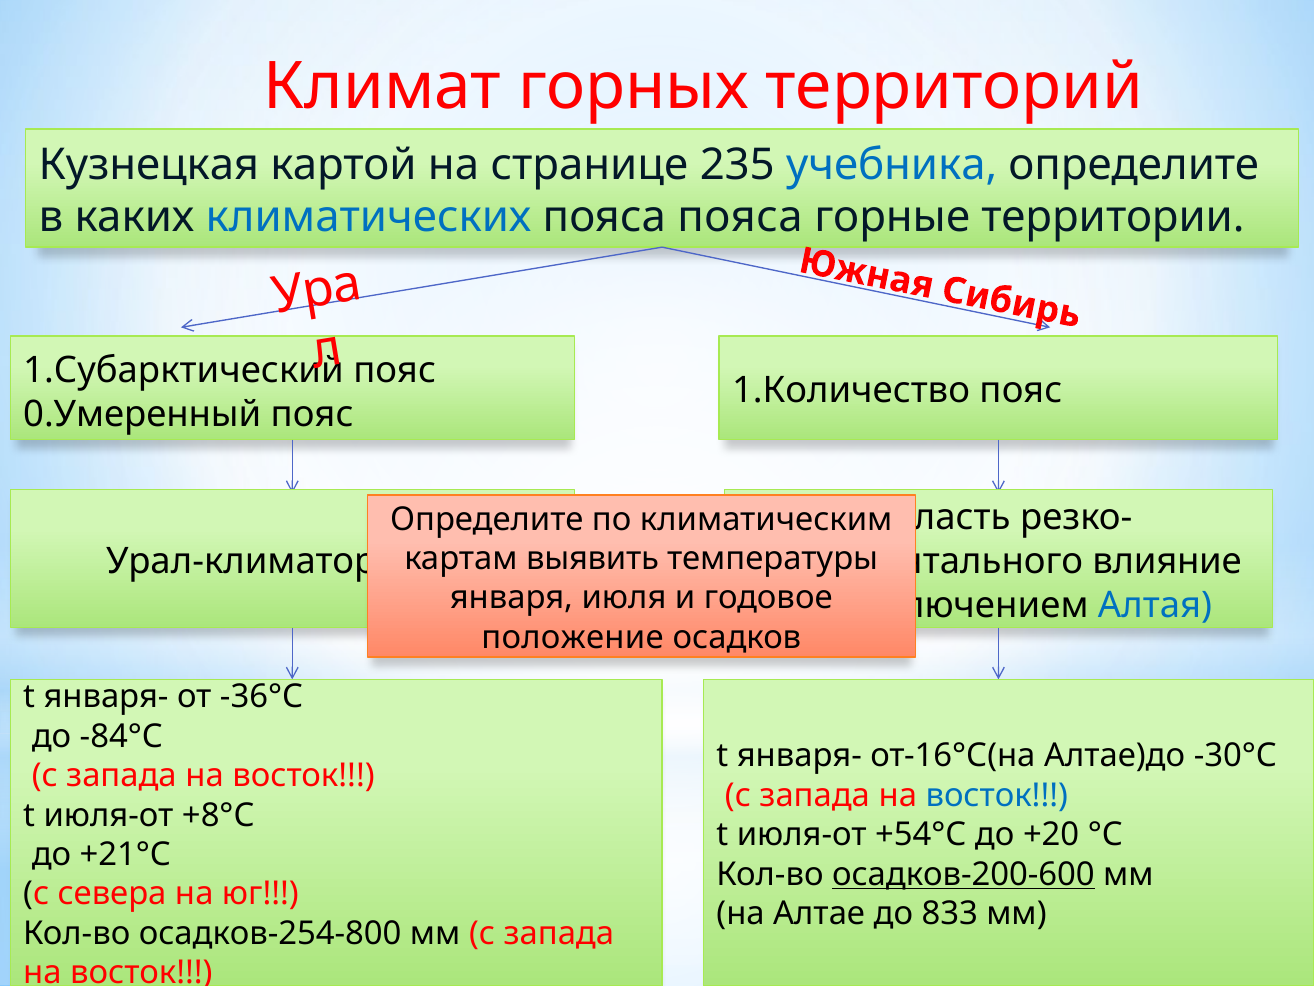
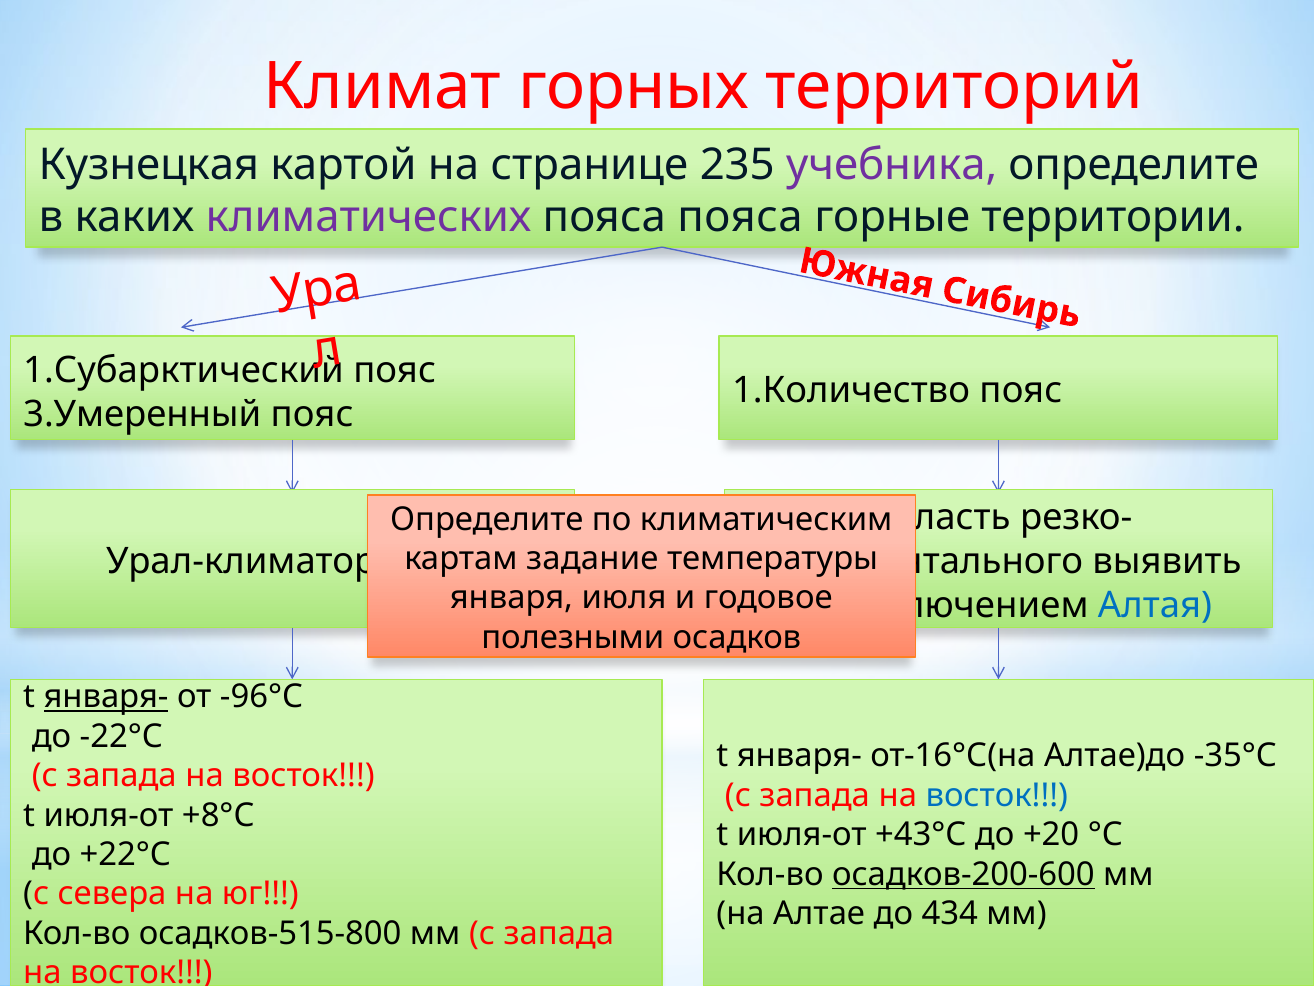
учебника colour: blue -> purple
климатических colour: blue -> purple
0.Умеренный: 0.Умеренный -> 3.Умеренный
выявить: выявить -> задание
влияние: влияние -> выявить
положение: положение -> полезными
января- at (106, 697) underline: none -> present
-36°С: -36°С -> -96°С
-84°С: -84°С -> -22°С
-30°С: -30°С -> -35°С
+54°С: +54°С -> +43°С
+21°С: +21°С -> +22°С
833: 833 -> 434
осадков-254-800: осадков-254-800 -> осадков-515-800
